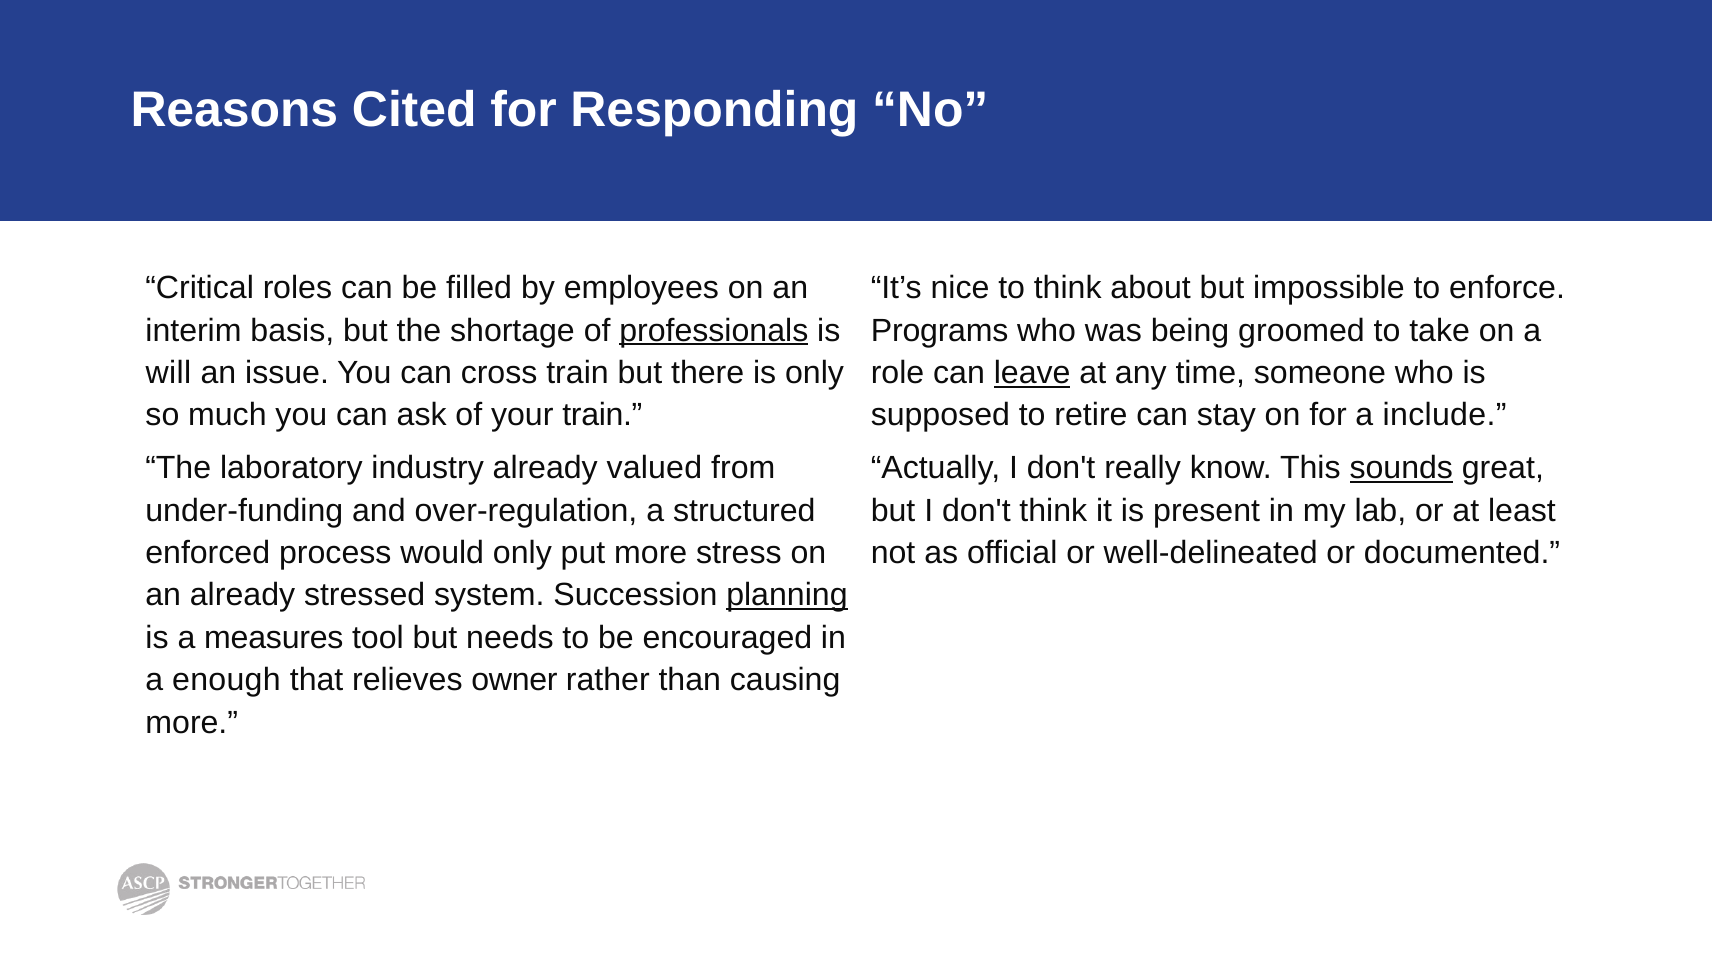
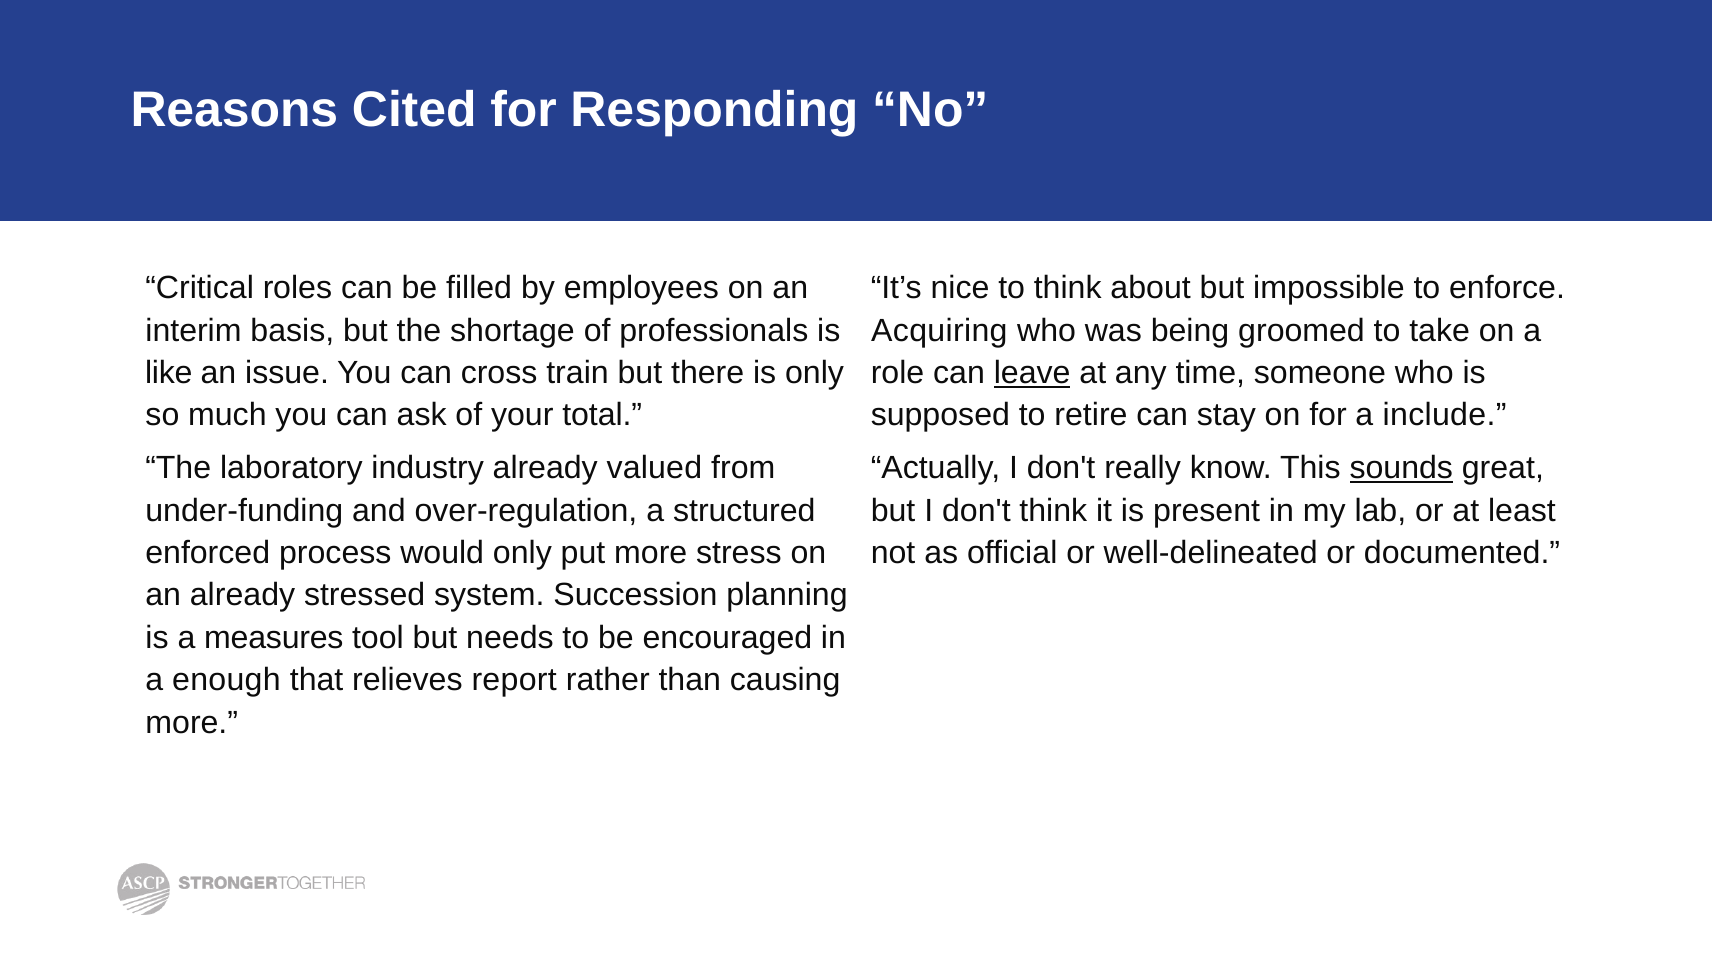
professionals underline: present -> none
Programs: Programs -> Acquiring
will: will -> like
your train: train -> total
planning underline: present -> none
owner: owner -> report
